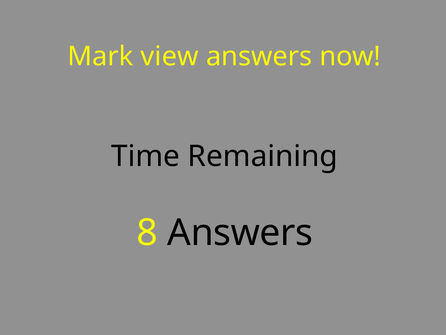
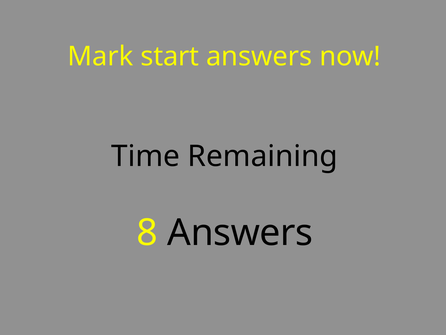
view: view -> start
